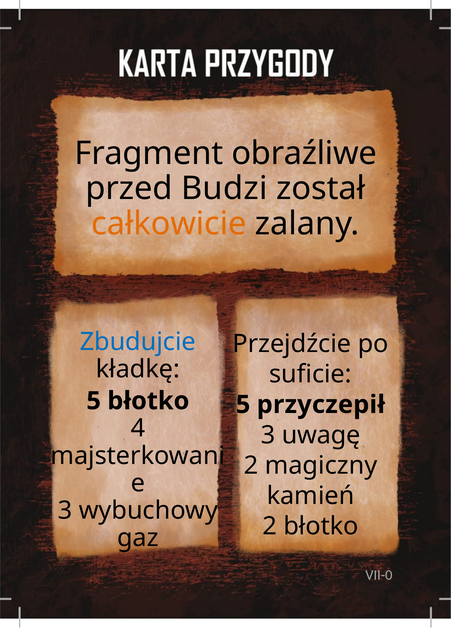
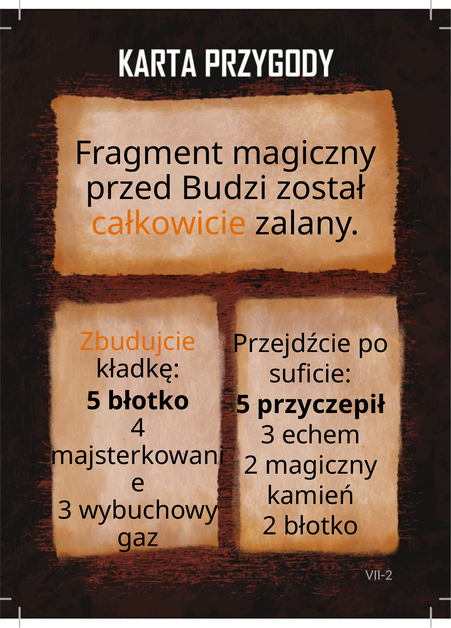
Fragment obraźliwe: obraźliwe -> magiczny
Zbudujcie colour: blue -> orange
uwagę: uwagę -> echem
VII-0: VII-0 -> VII-2
